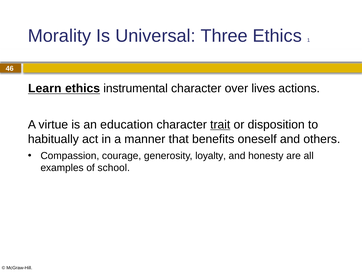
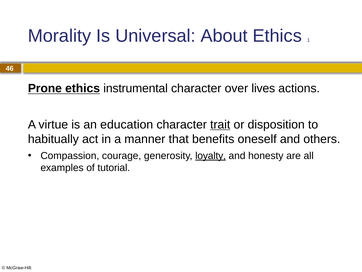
Three: Three -> About
Learn: Learn -> Prone
loyalty underline: none -> present
school: school -> tutorial
